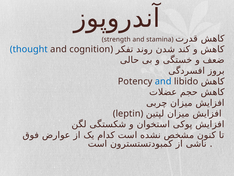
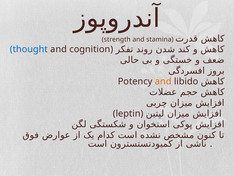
and at (163, 81) colour: blue -> orange
